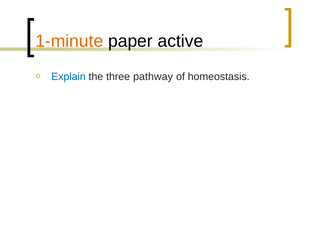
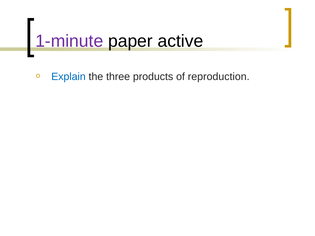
1-minute colour: orange -> purple
pathway: pathway -> products
homeostasis: homeostasis -> reproduction
